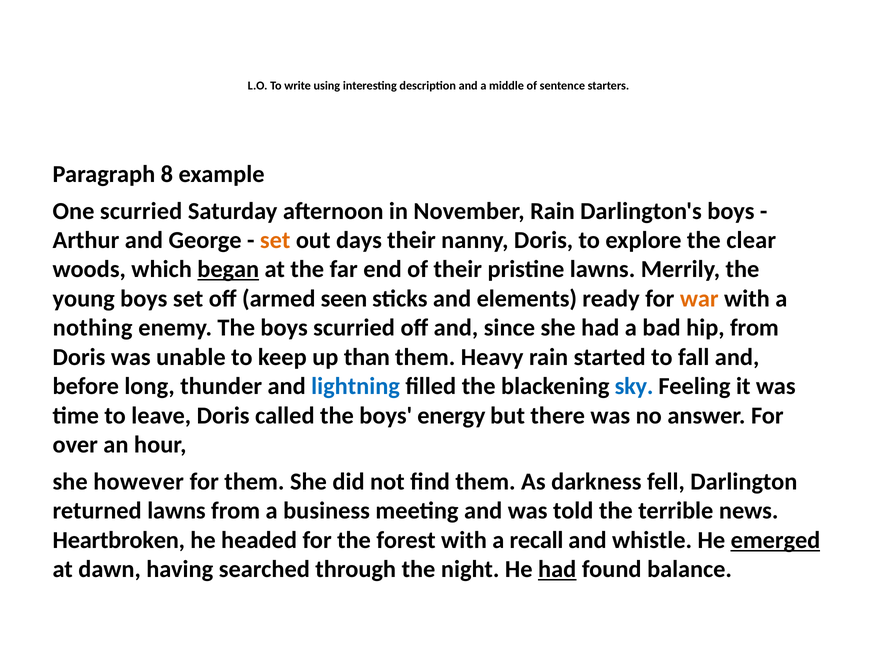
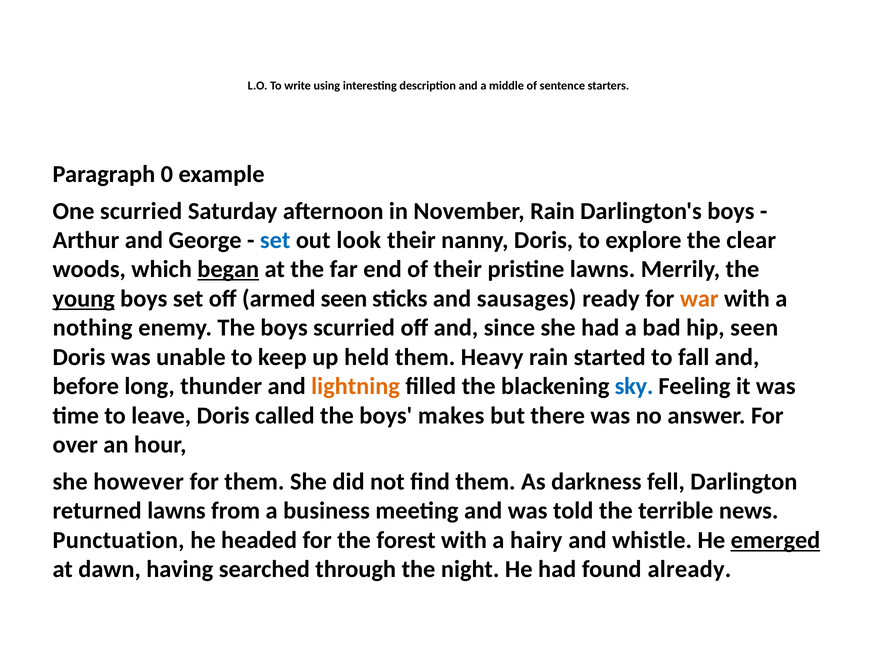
8: 8 -> 0
set at (275, 240) colour: orange -> blue
days: days -> look
young underline: none -> present
elements: elements -> sausages
hip from: from -> seen
than: than -> held
lightning colour: blue -> orange
energy: energy -> makes
Heartbroken: Heartbroken -> Punctuation
recall: recall -> hairy
had at (557, 570) underline: present -> none
balance: balance -> already
